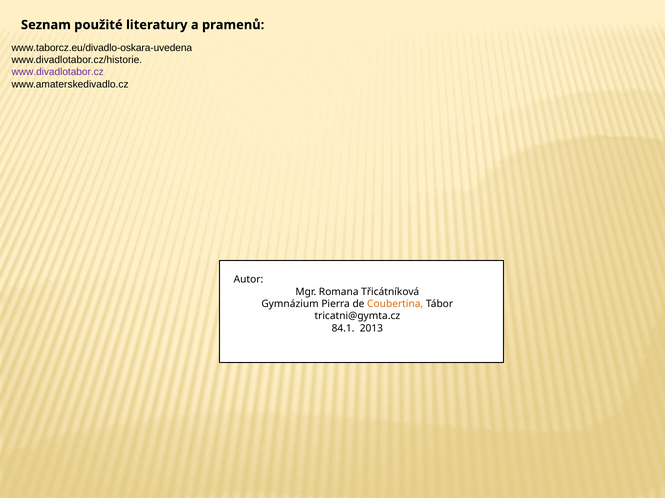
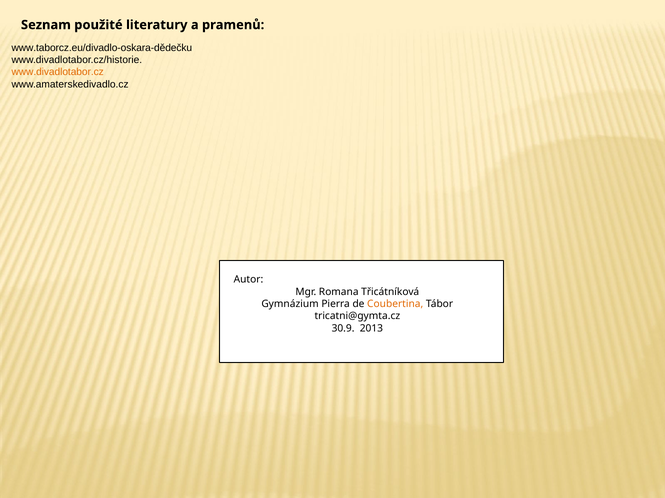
www.taborcz.eu/divadlo-oskara-uvedena: www.taborcz.eu/divadlo-oskara-uvedena -> www.taborcz.eu/divadlo-oskara-dědečku
www.divadlotabor.cz colour: purple -> orange
84.1: 84.1 -> 30.9
